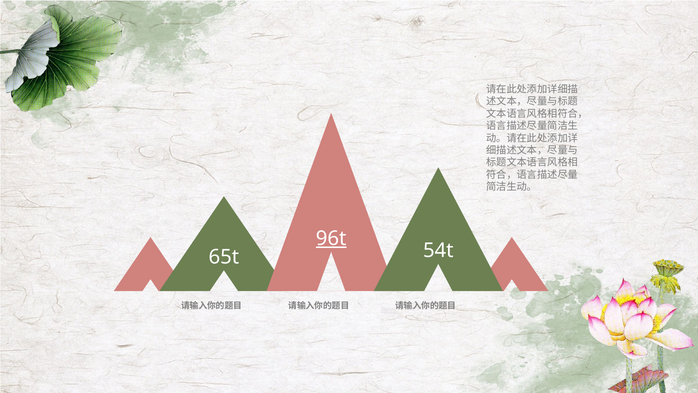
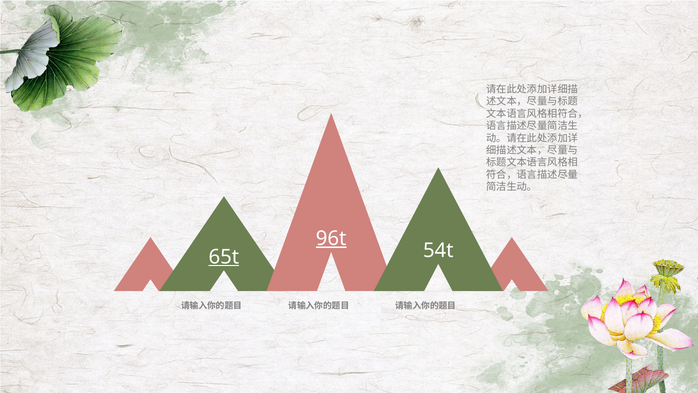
65t underline: none -> present
